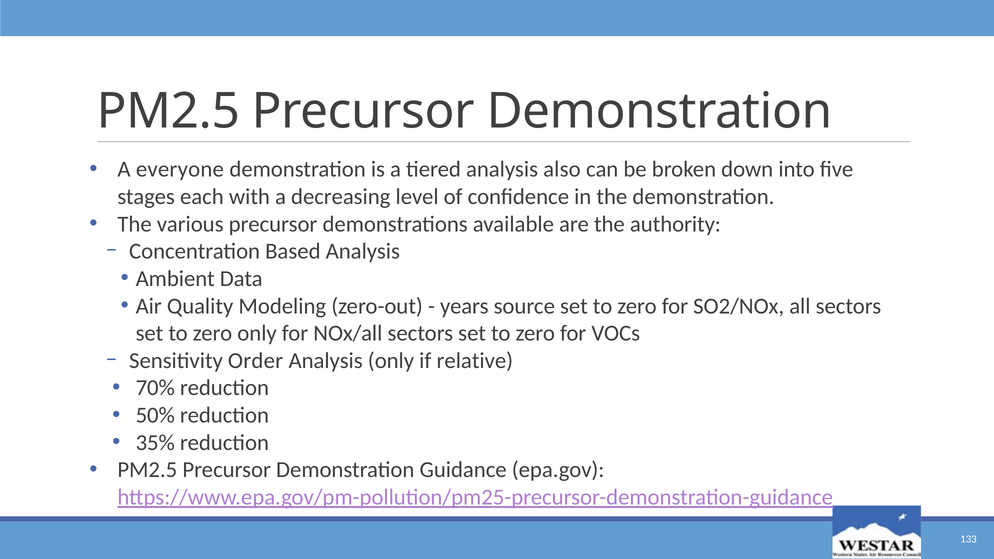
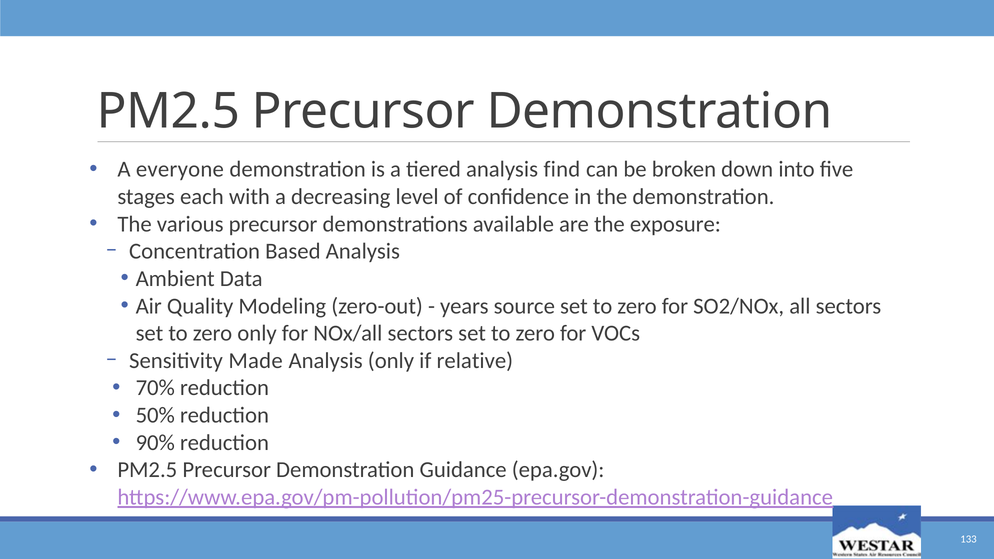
also: also -> find
authority: authority -> exposure
Order: Order -> Made
35%: 35% -> 90%
